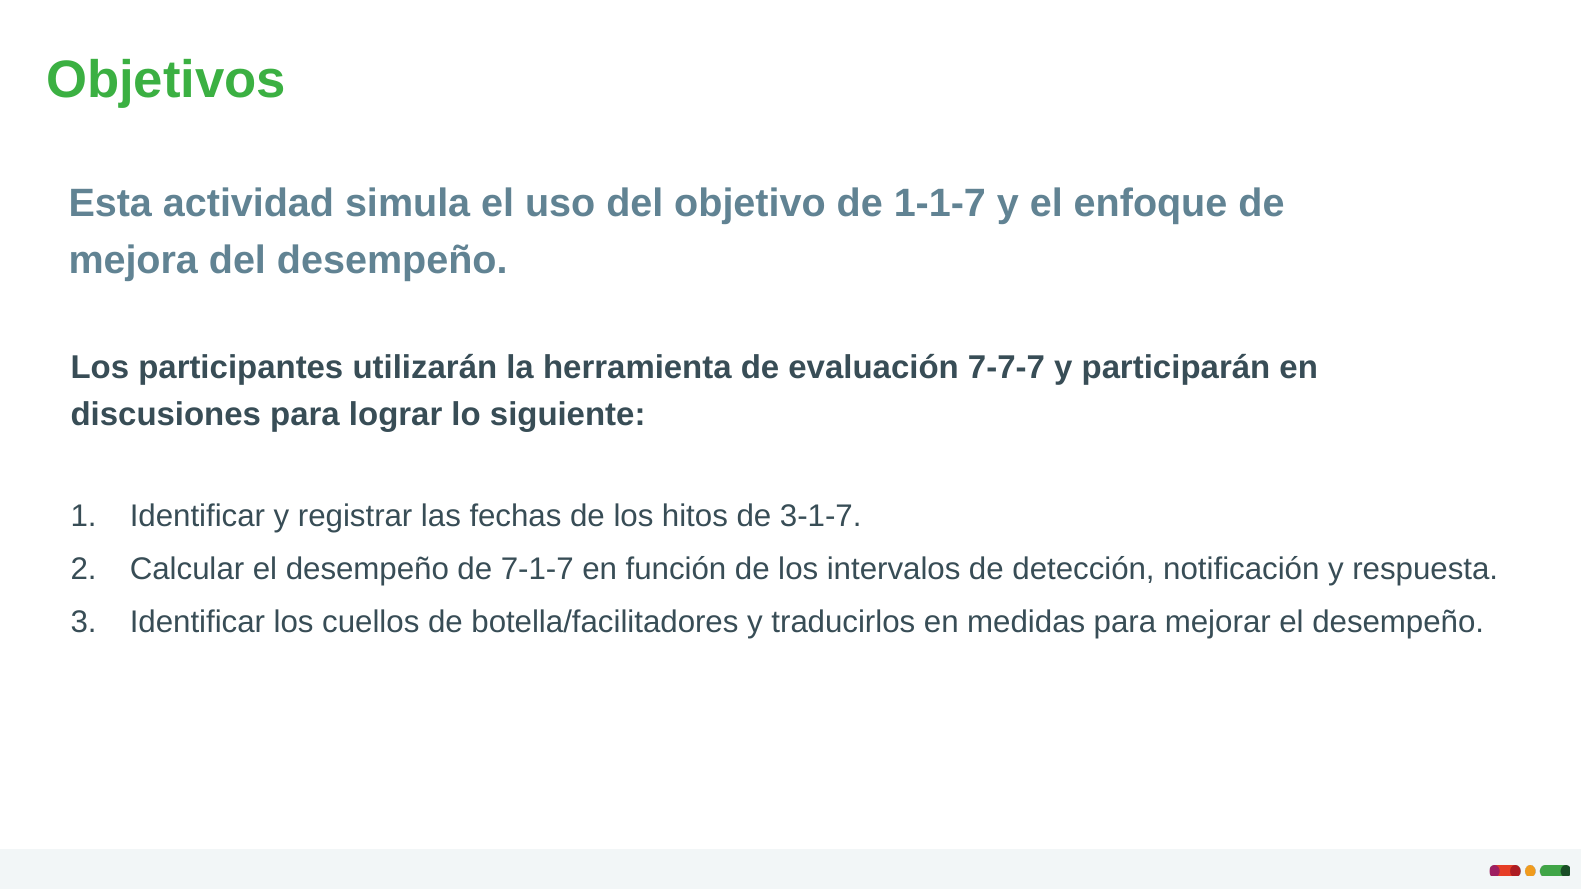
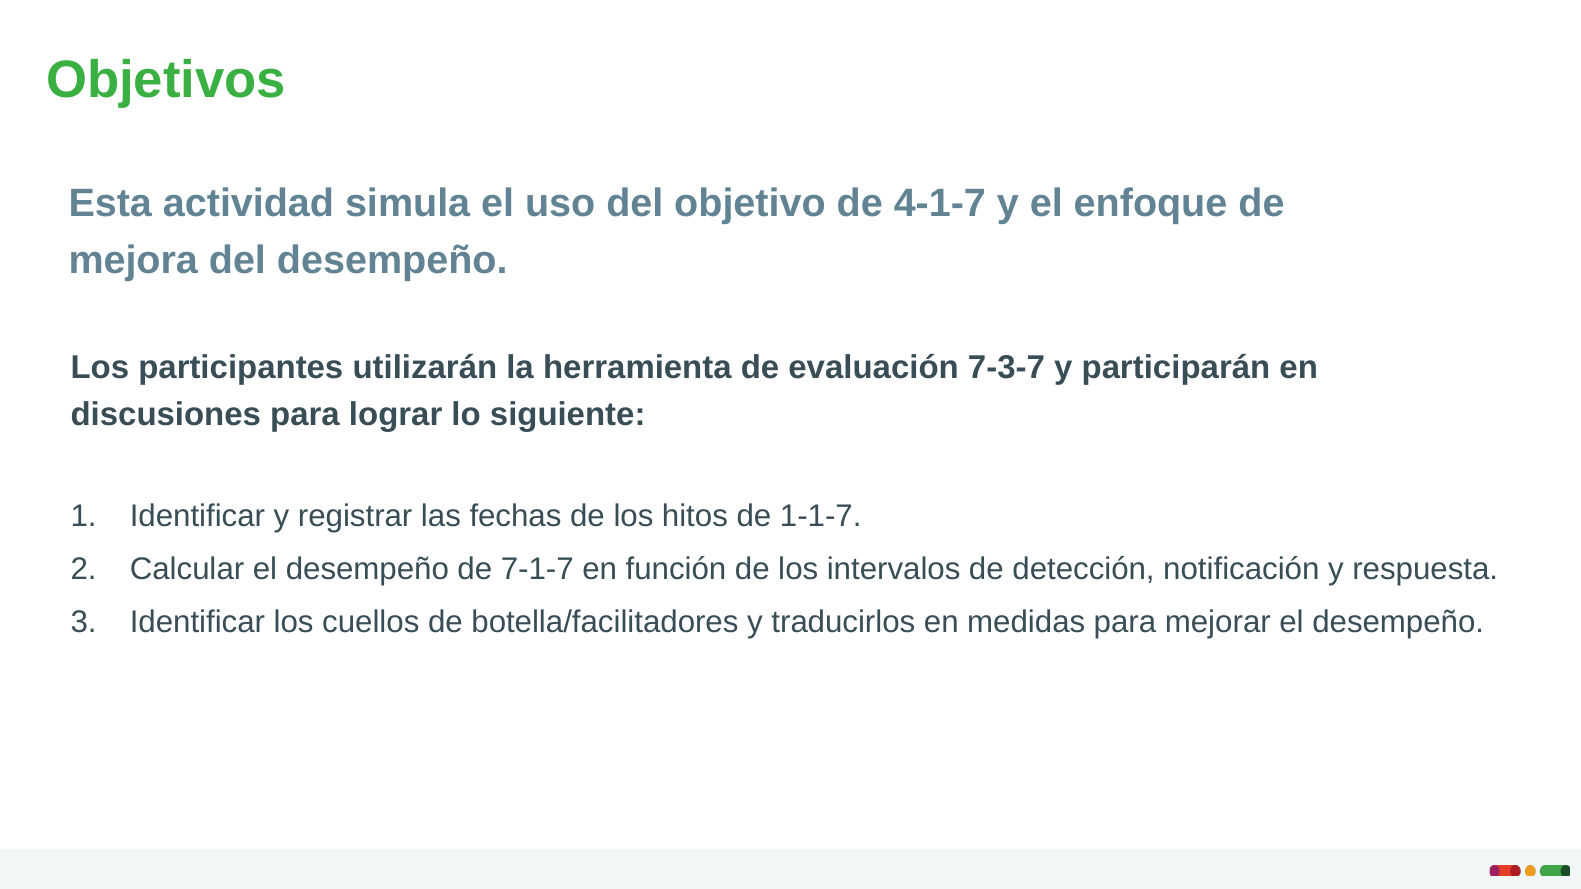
1-1-7: 1-1-7 -> 4-1-7
7-7-7: 7-7-7 -> 7-3-7
3-1-7: 3-1-7 -> 1-1-7
